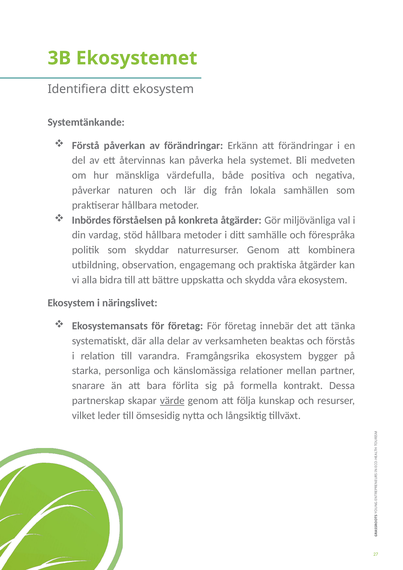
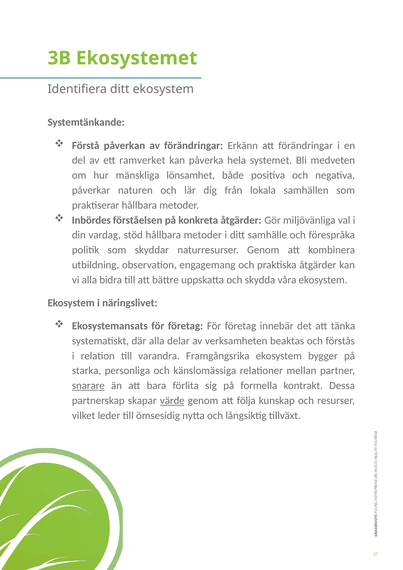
återvinnas: återvinnas -> ramverket
värdefulla: värdefulla -> lönsamhet
snarare underline: none -> present
